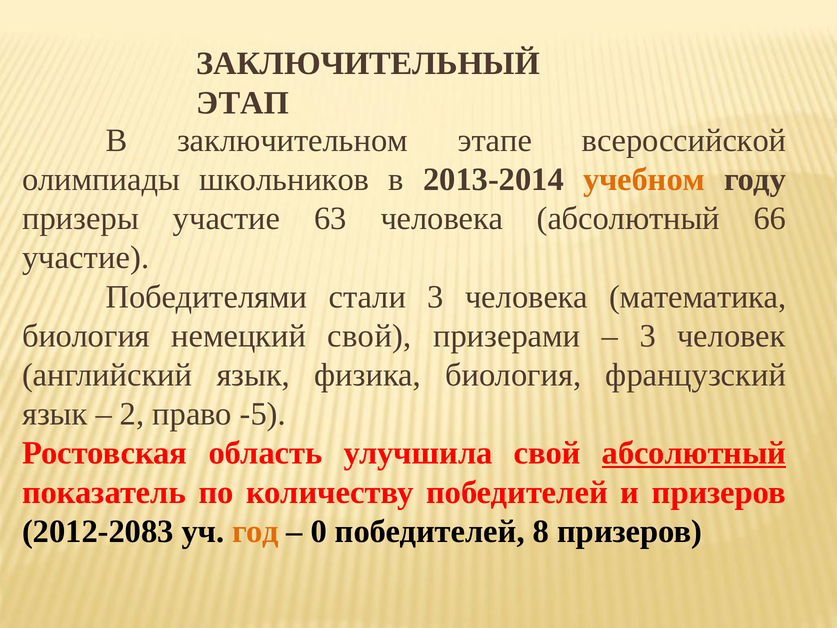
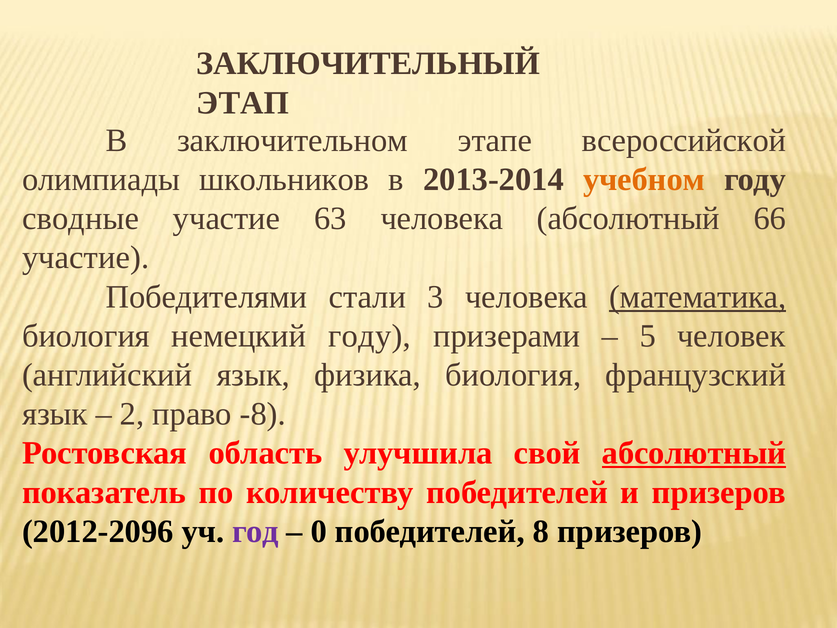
призеры: призеры -> сводные
математика underline: none -> present
немецкий свой: свой -> году
3 at (648, 336): 3 -> 5
-5: -5 -> -8
2012-2083: 2012-2083 -> 2012-2096
год colour: orange -> purple
